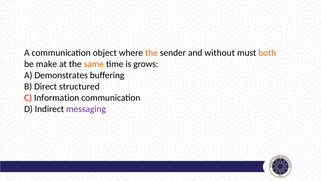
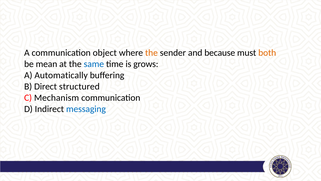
without: without -> because
make: make -> mean
same colour: orange -> blue
Demonstrates: Demonstrates -> Automatically
Information: Information -> Mechanism
messaging colour: purple -> blue
